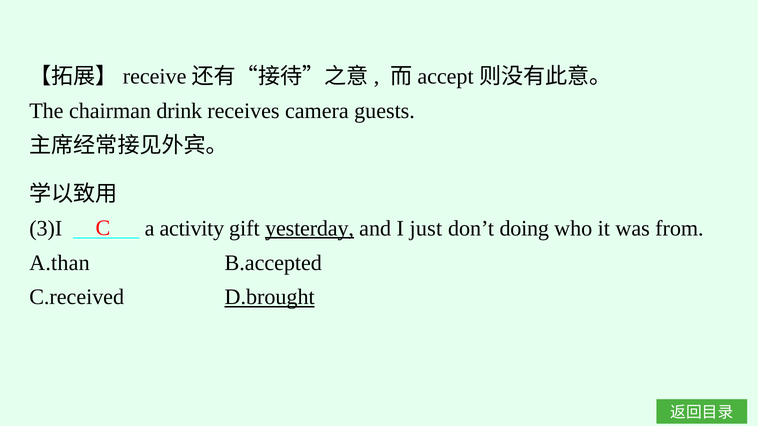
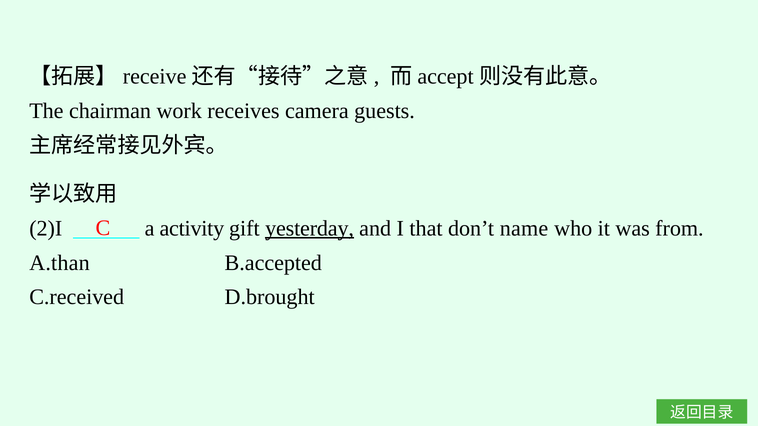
drink: drink -> work
3)I: 3)I -> 2)I
just: just -> that
doing: doing -> name
D.brought underline: present -> none
